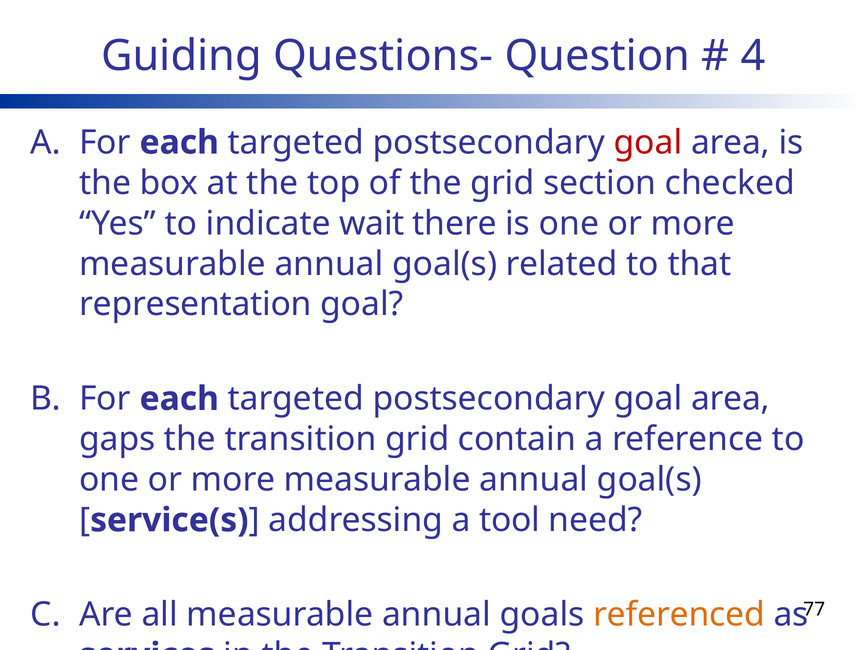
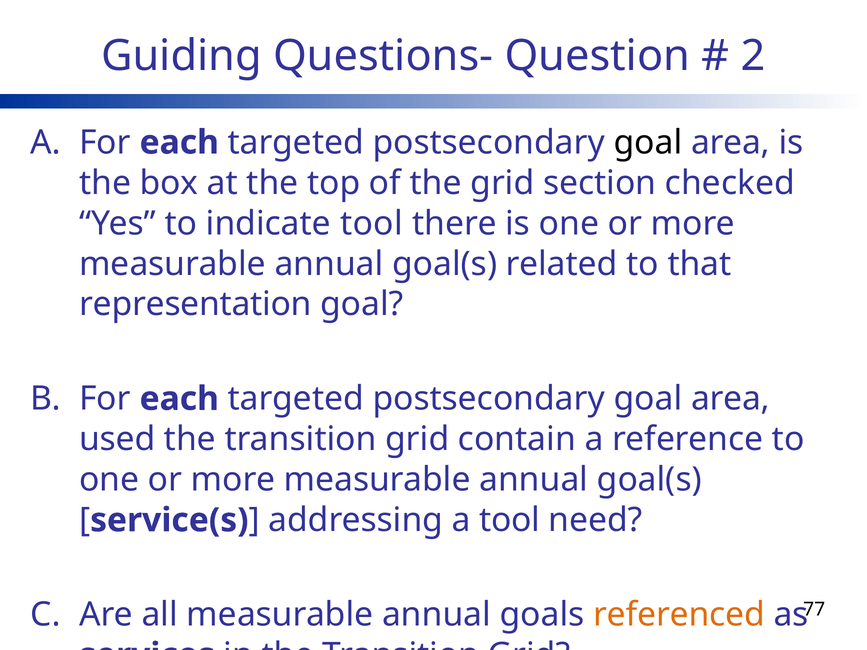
4: 4 -> 2
goal at (648, 143) colour: red -> black
indicate wait: wait -> tool
gaps: gaps -> used
